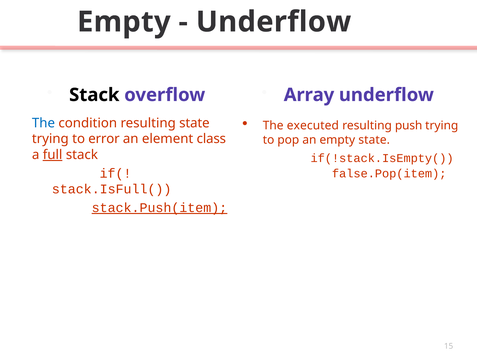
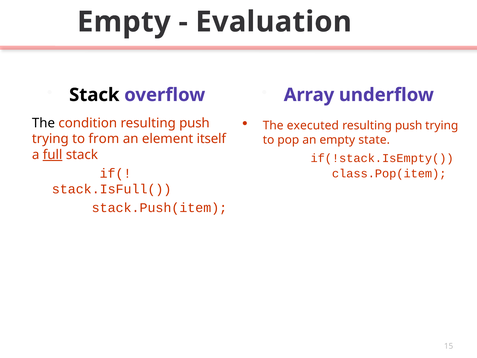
Underflow at (274, 22): Underflow -> Evaluation
The at (43, 123) colour: blue -> black
condition resulting state: state -> push
error: error -> from
class: class -> itself
false.Pop(item: false.Pop(item -> class.Pop(item
stack.Push(item underline: present -> none
